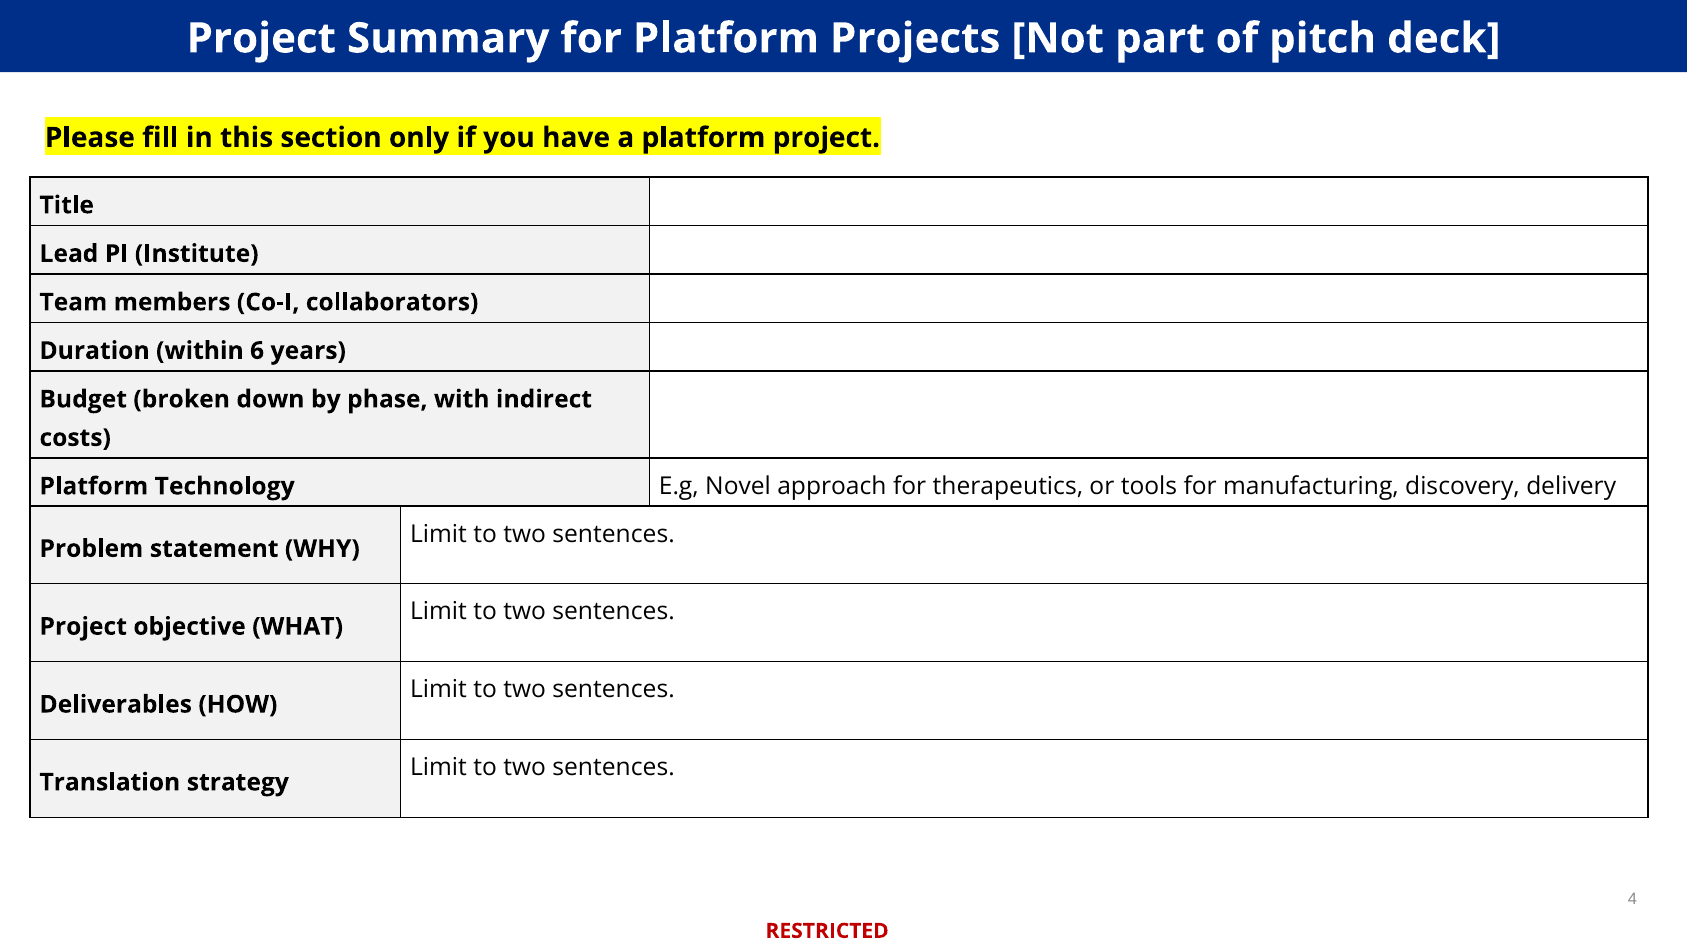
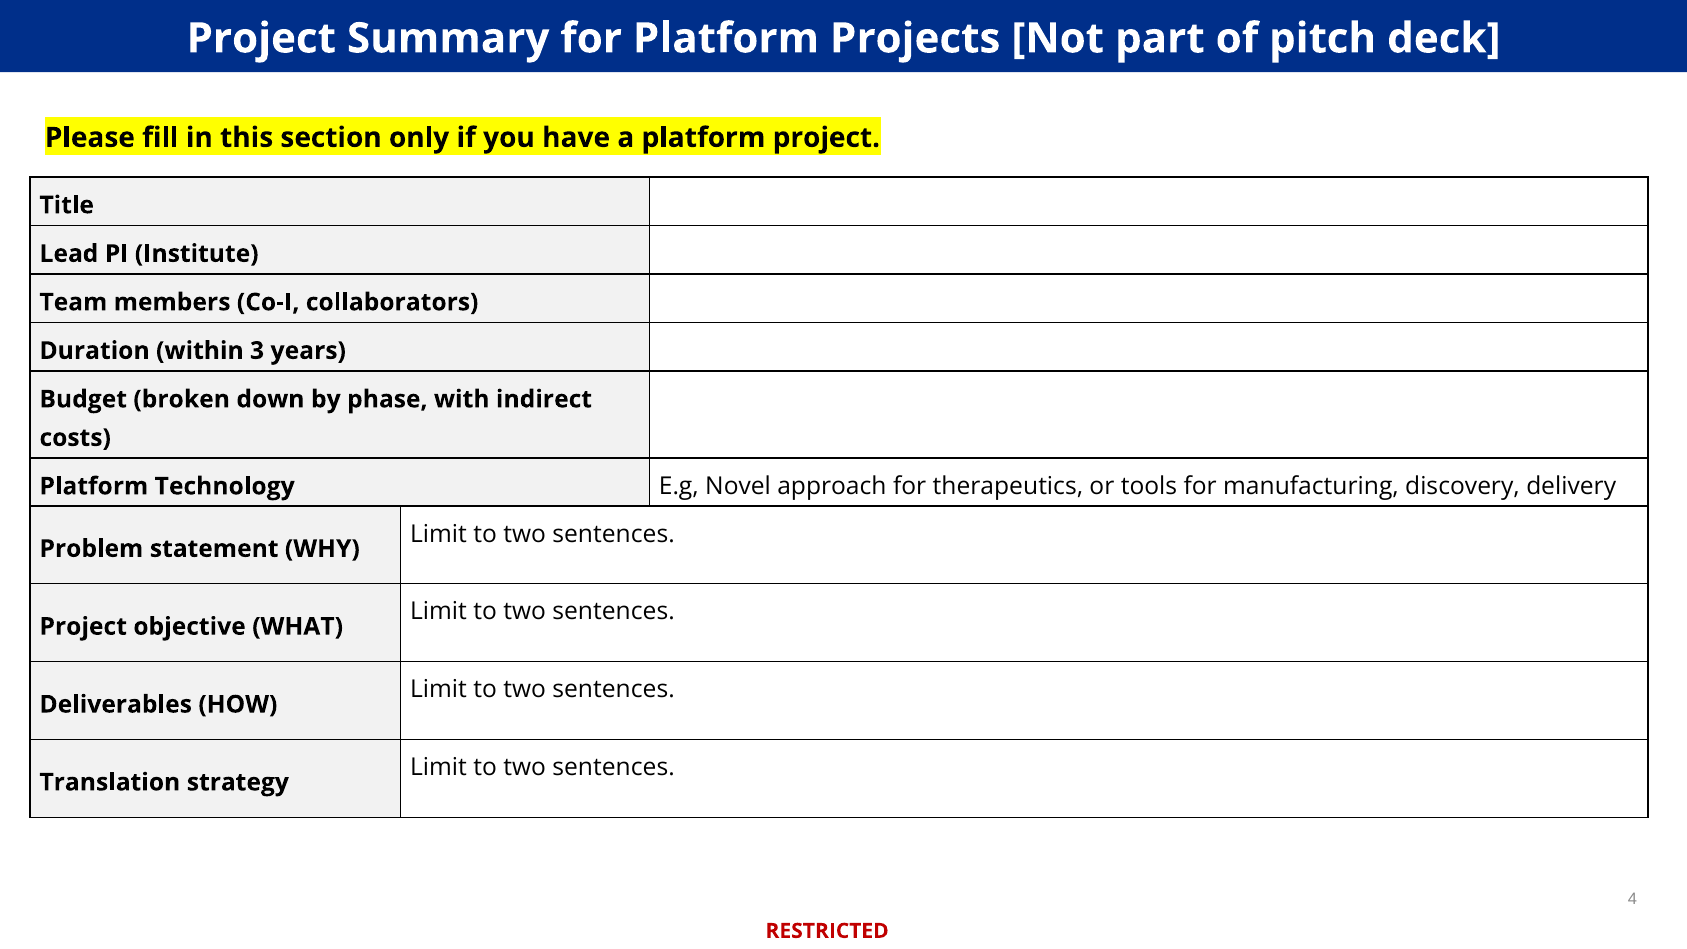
6: 6 -> 3
